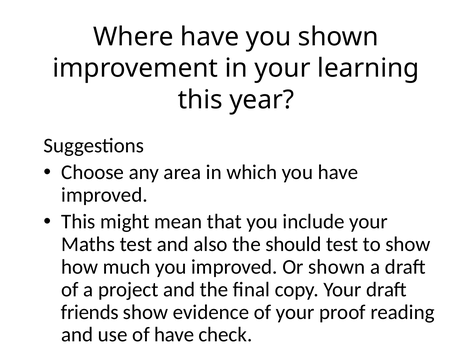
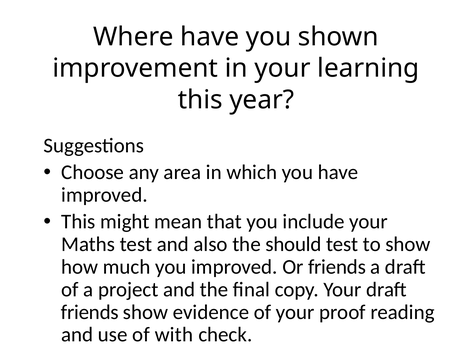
Or shown: shown -> friends
of have: have -> with
